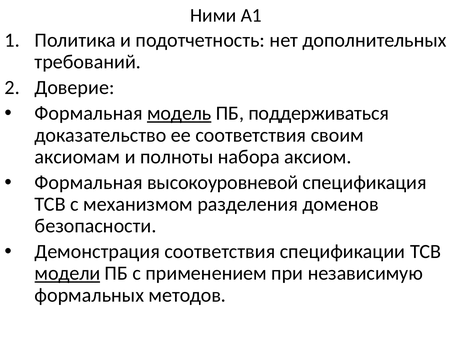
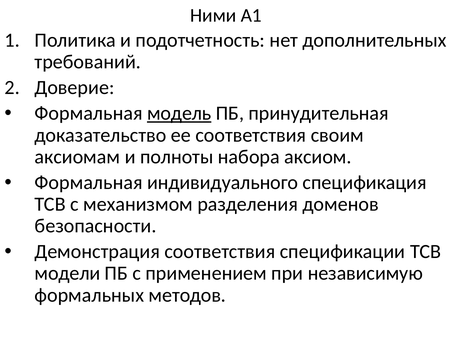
поддерживаться: поддерживаться -> принудительная
высокоуровневой: высокоуровневой -> индивидуального
модели underline: present -> none
